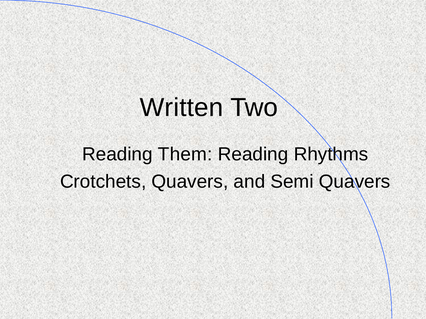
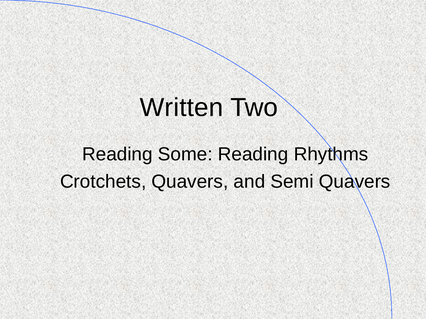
Them: Them -> Some
